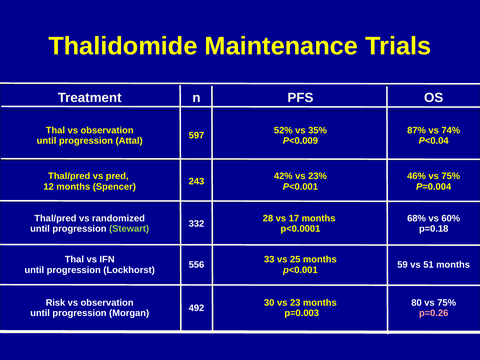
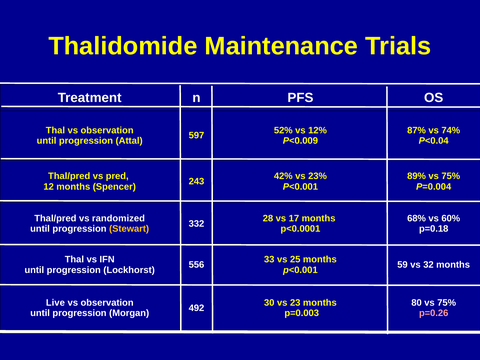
35%: 35% -> 12%
46%: 46% -> 89%
Stewart colour: light green -> yellow
51: 51 -> 32
Risk: Risk -> Live
